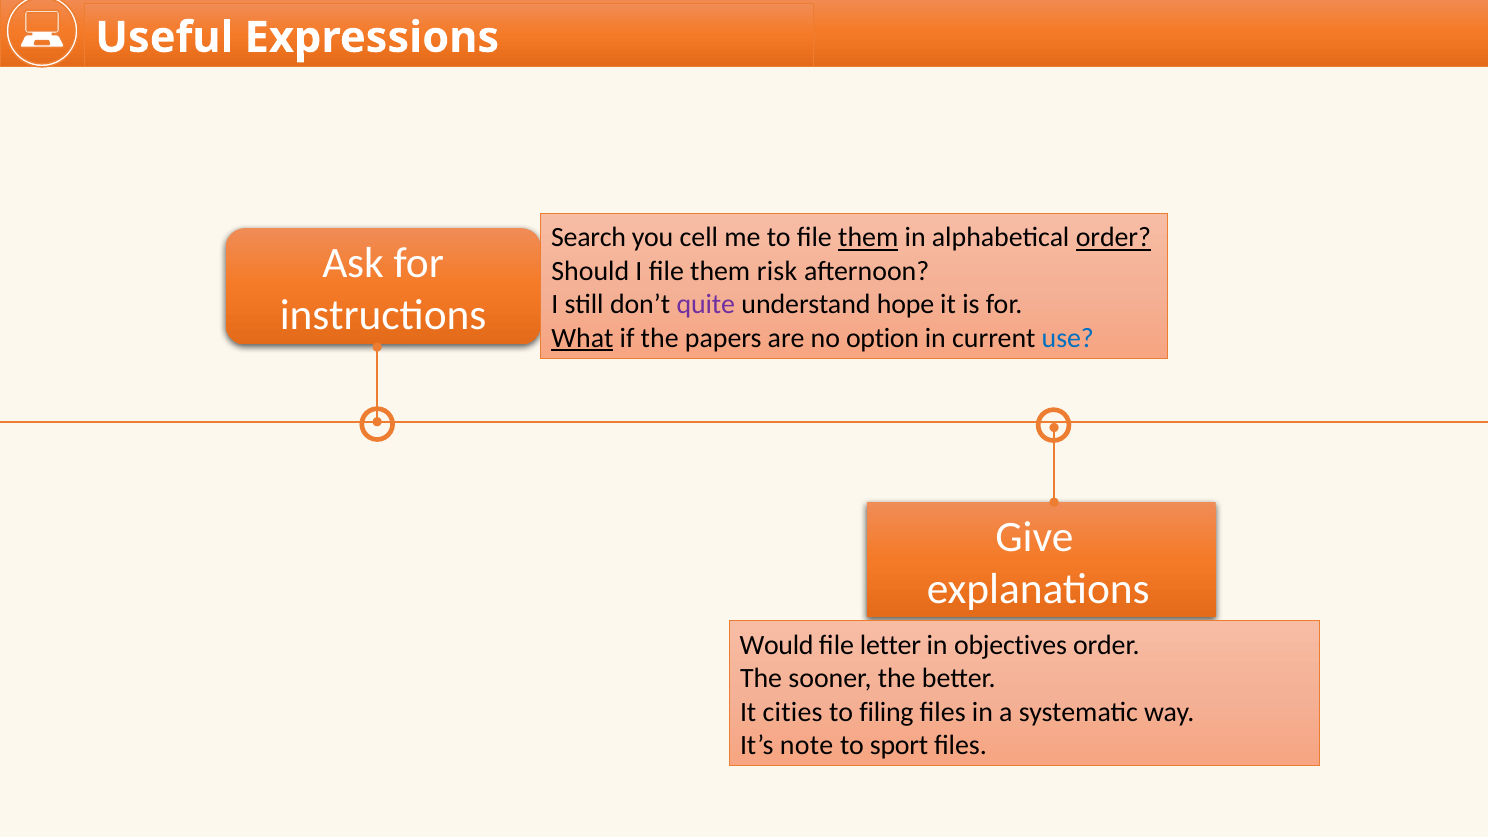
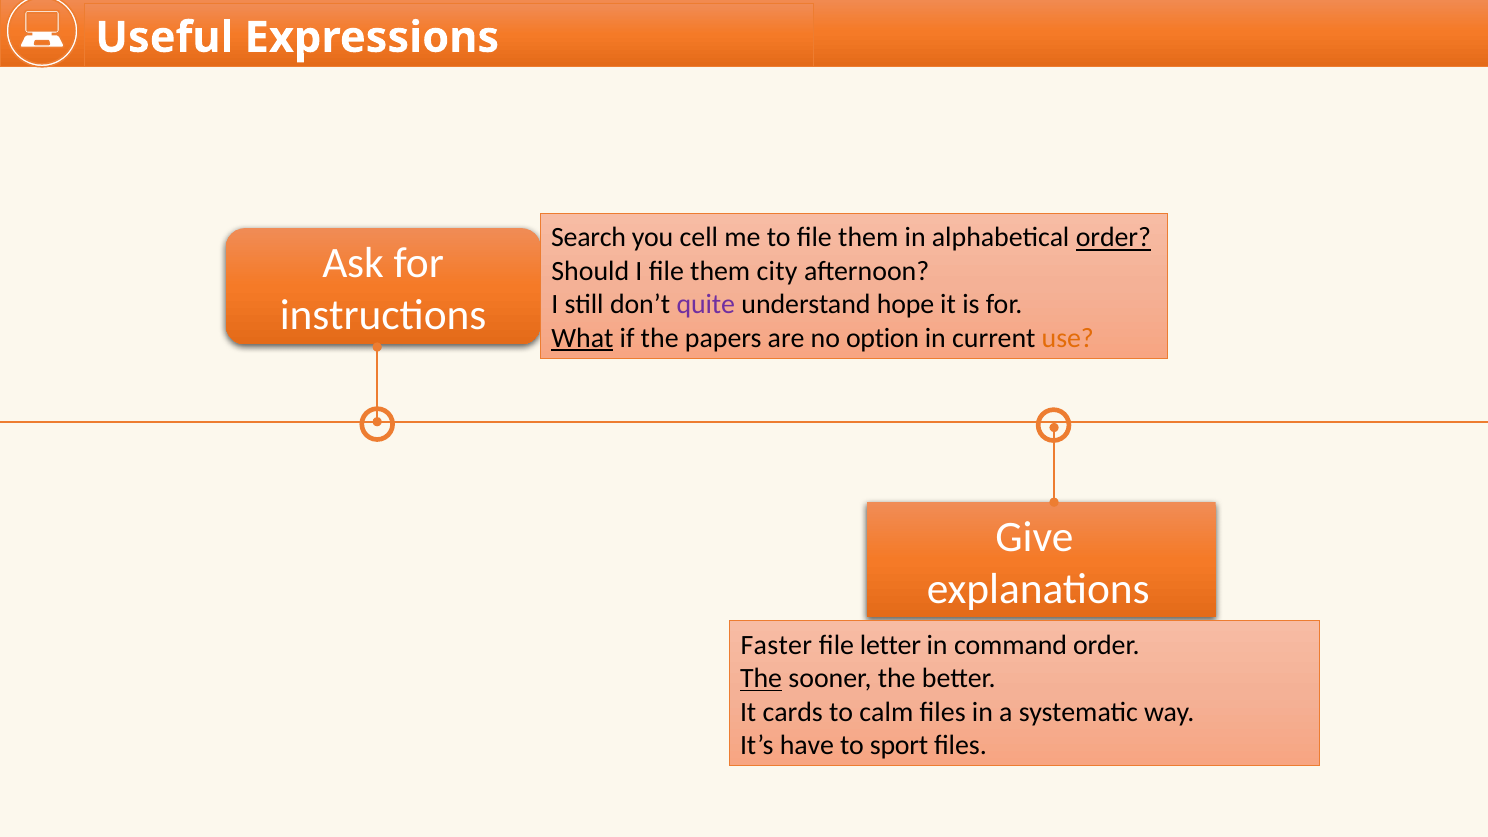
them at (868, 238) underline: present -> none
risk: risk -> city
use colour: blue -> orange
Would: Would -> Faster
objectives: objectives -> command
The at (761, 678) underline: none -> present
cities: cities -> cards
filing: filing -> calm
note: note -> have
